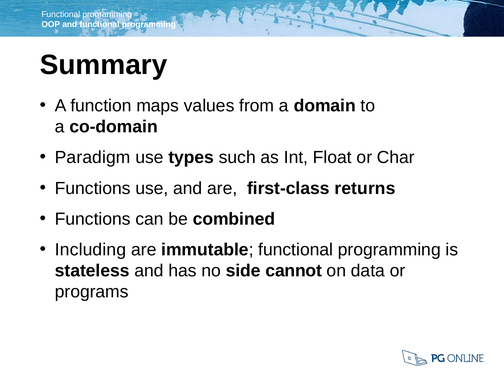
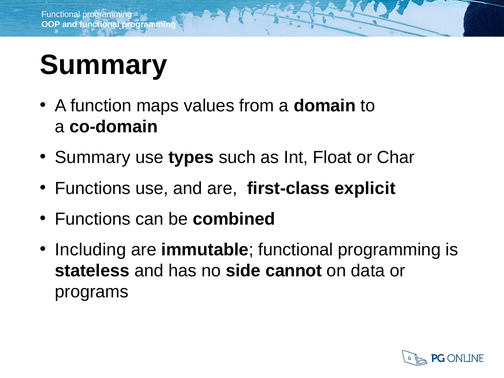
Paradigm at (93, 157): Paradigm -> Summary
returns: returns -> explicit
